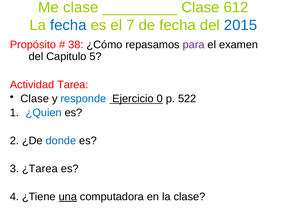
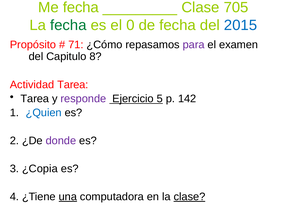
Me clase: clase -> fecha
612: 612 -> 705
fecha at (68, 25) colour: blue -> green
7: 7 -> 0
38: 38 -> 71
5: 5 -> 8
Clase at (35, 99): Clase -> Tarea
responde colour: blue -> purple
0: 0 -> 5
522: 522 -> 142
donde colour: blue -> purple
¿Tarea: ¿Tarea -> ¿Copia
clase at (189, 197) underline: none -> present
